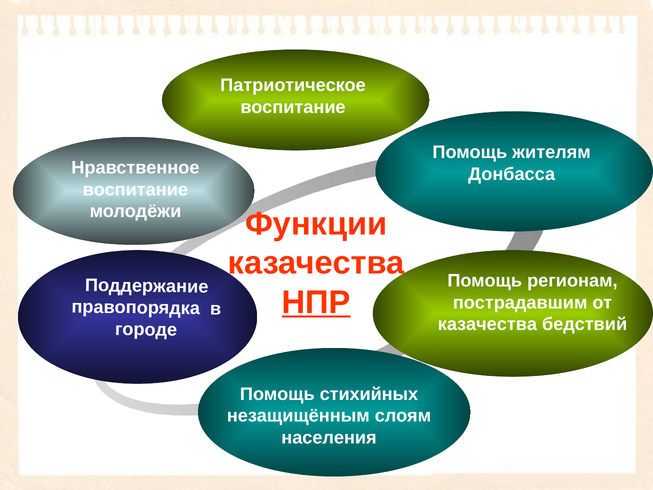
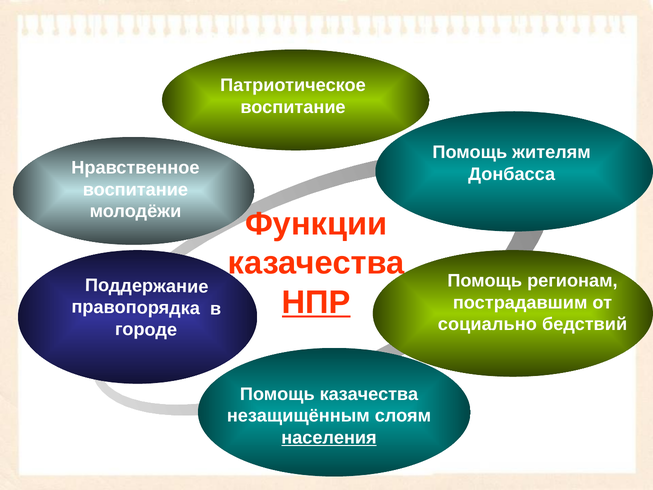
казачества at (487, 324): казачества -> социально
Помощь стихийных: стихийных -> казачества
населения underline: none -> present
